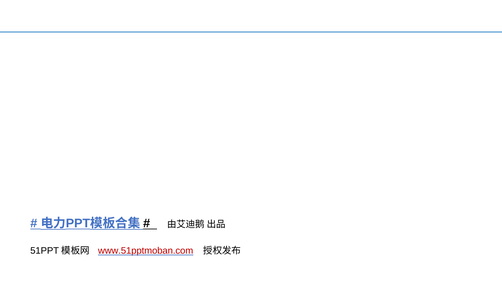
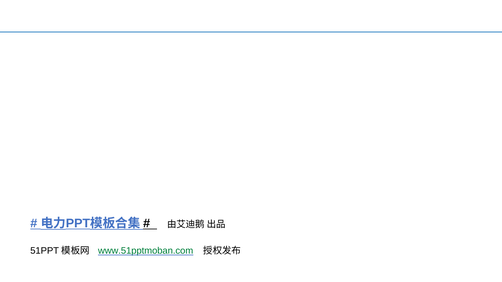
www.51pptmoban.com colour: red -> green
